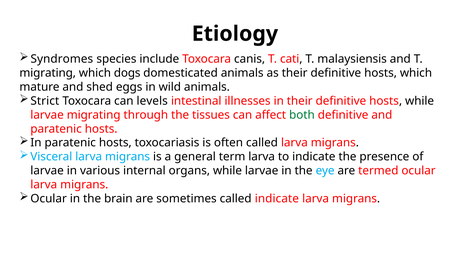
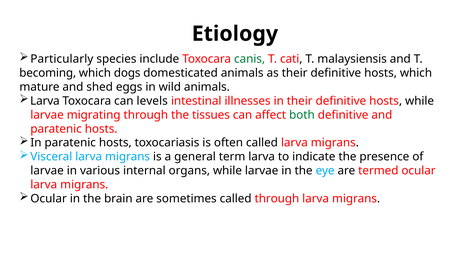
Syndromes: Syndromes -> Particularly
canis colour: black -> green
migrating at (48, 73): migrating -> becoming
Strict at (45, 101): Strict -> Larva
called indicate: indicate -> through
